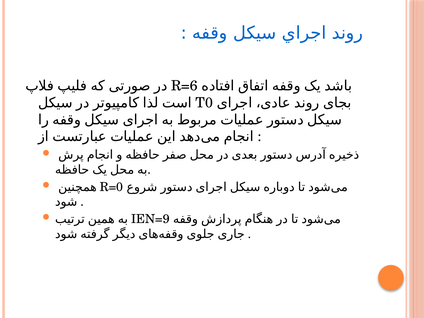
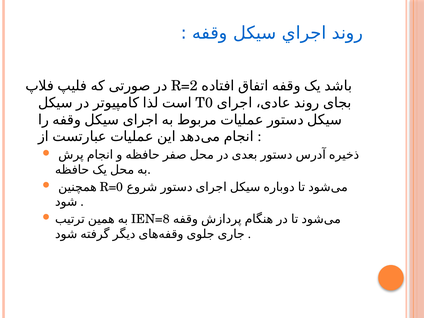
R=6: R=6 -> R=2
IEN=9: IEN=9 -> IEN=8
